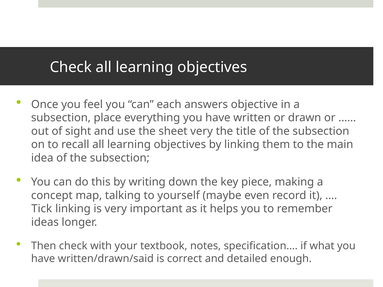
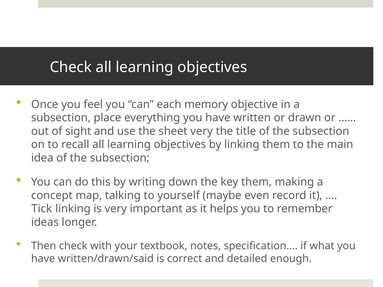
answers: answers -> memory
key piece: piece -> them
